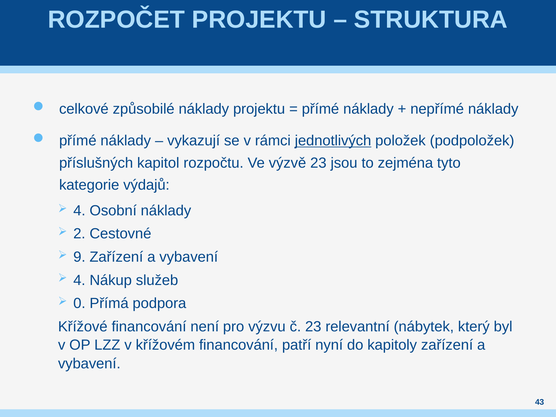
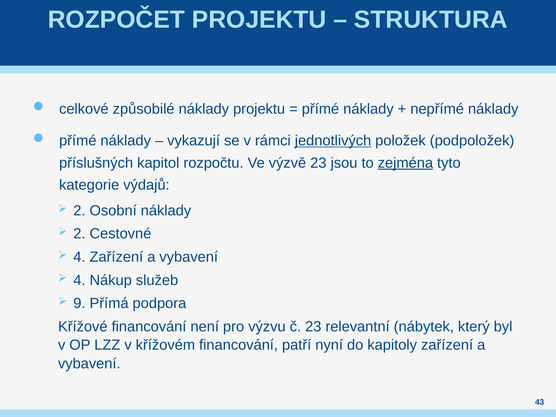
zejména underline: none -> present
4 at (79, 211): 4 -> 2
9 at (79, 257): 9 -> 4
0: 0 -> 9
